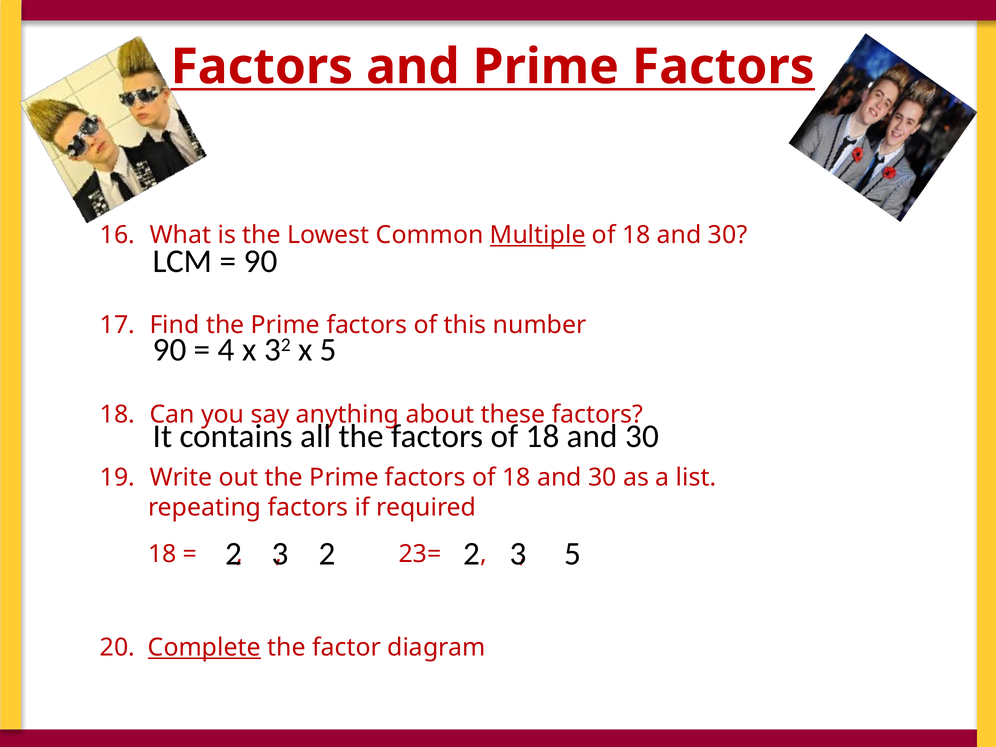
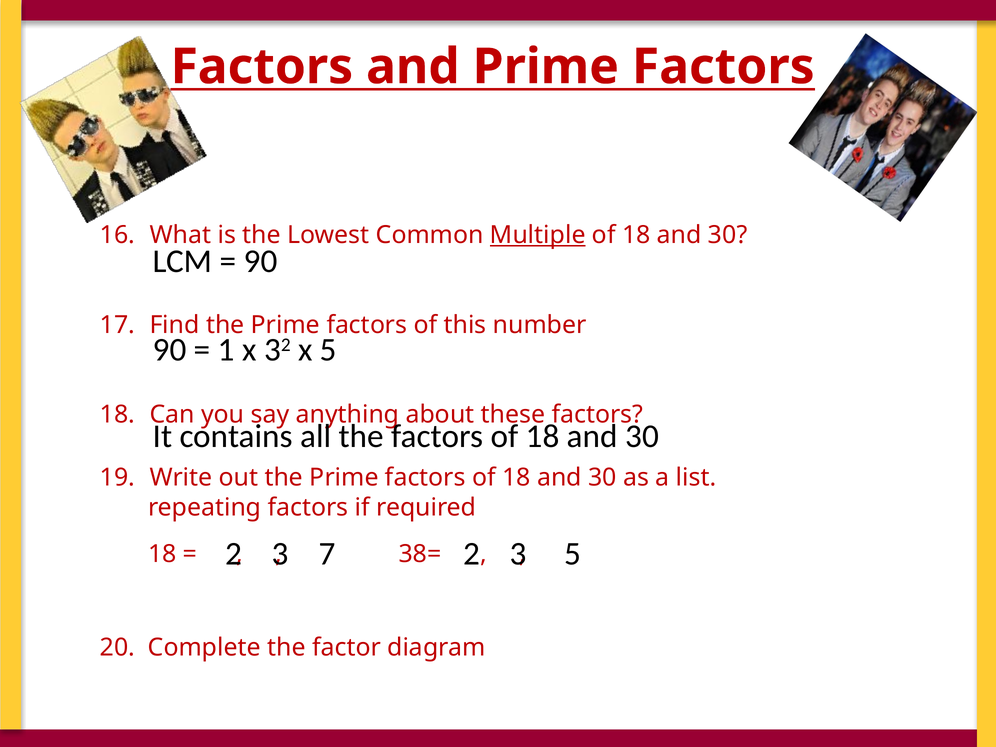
4: 4 -> 1
2 at (327, 554): 2 -> 7
23=: 23= -> 38=
Complete underline: present -> none
